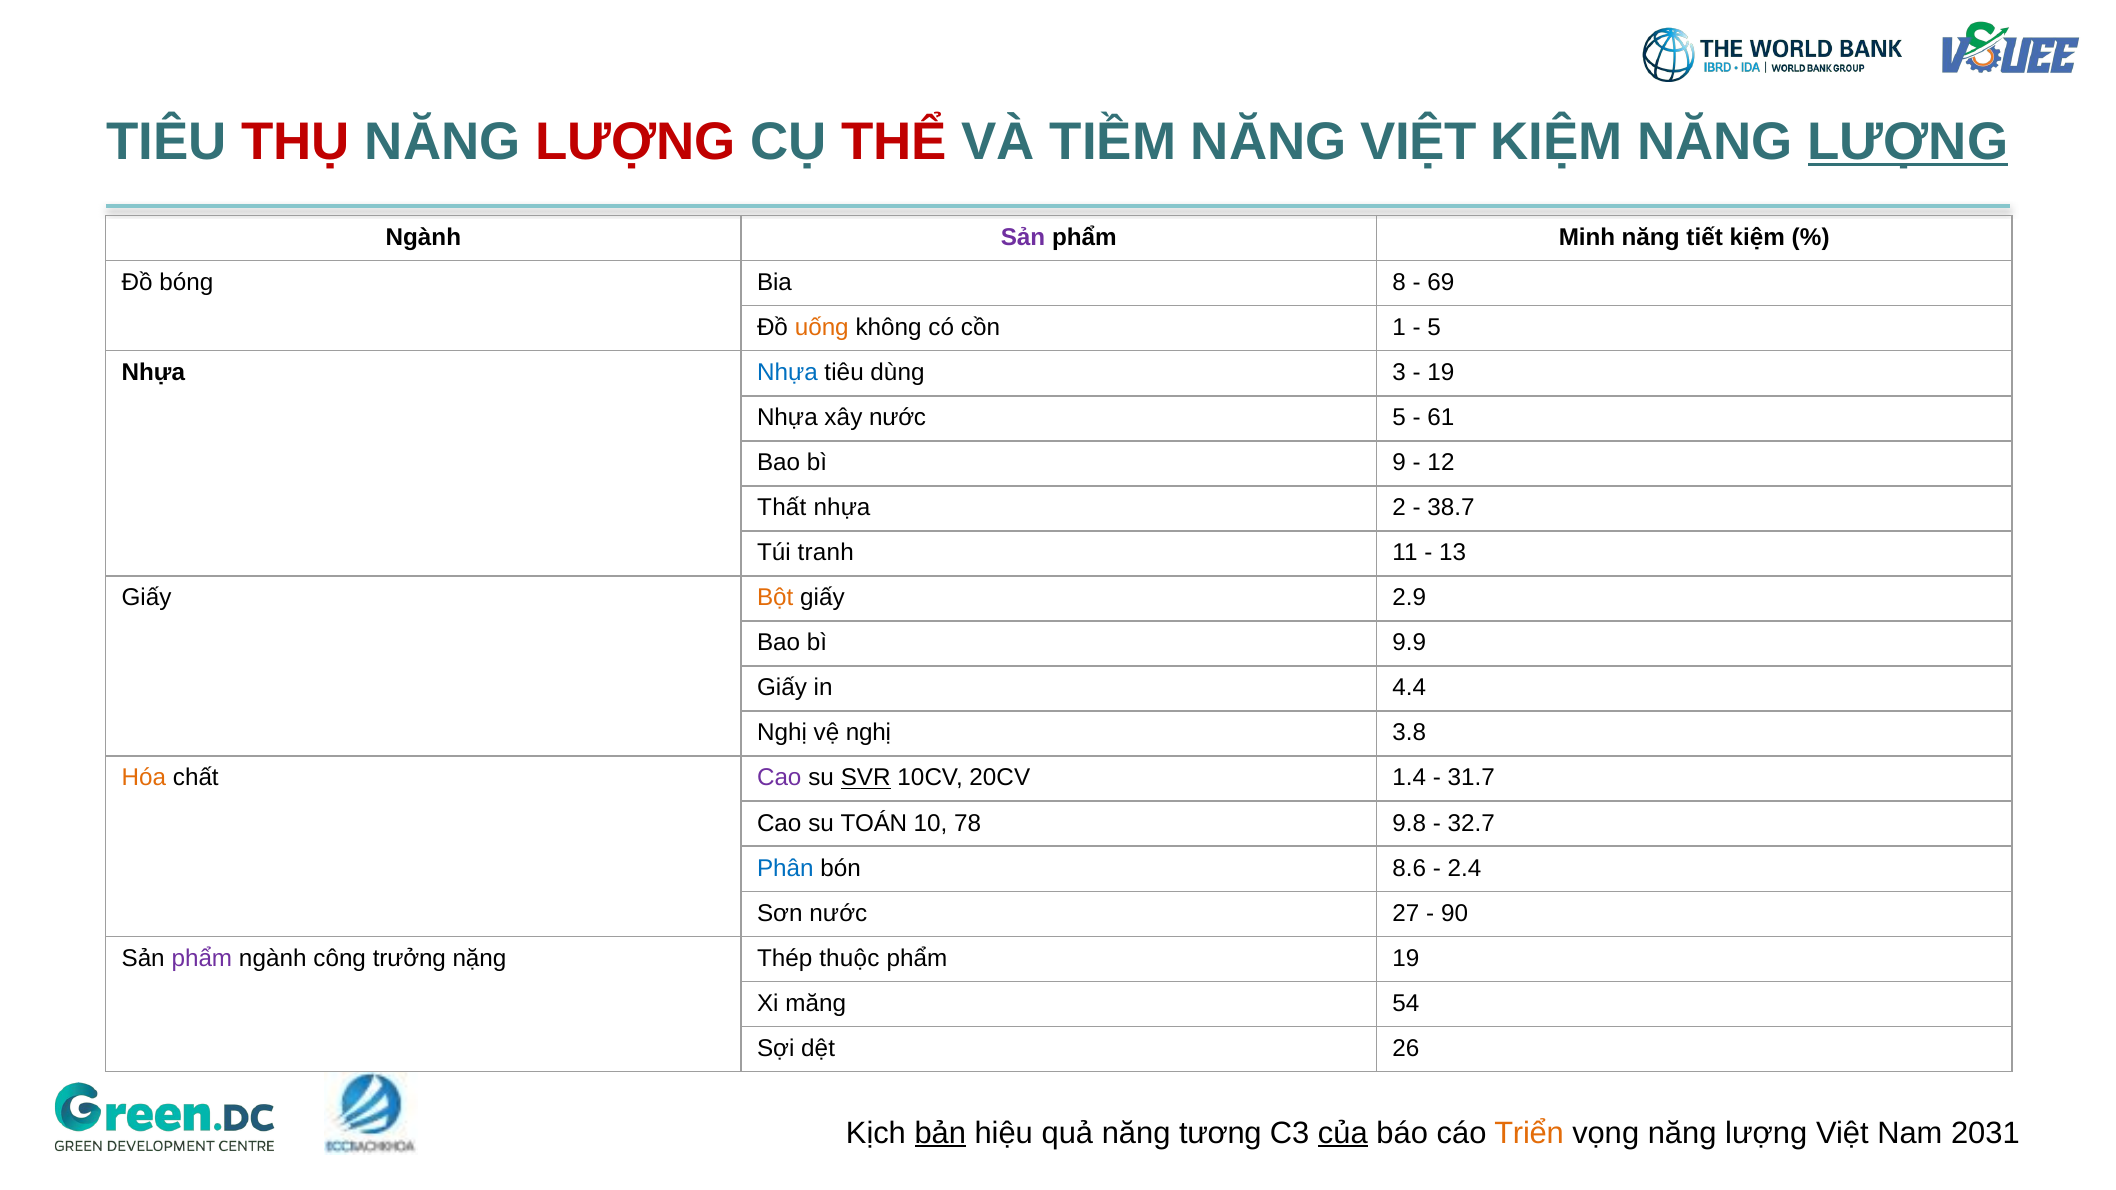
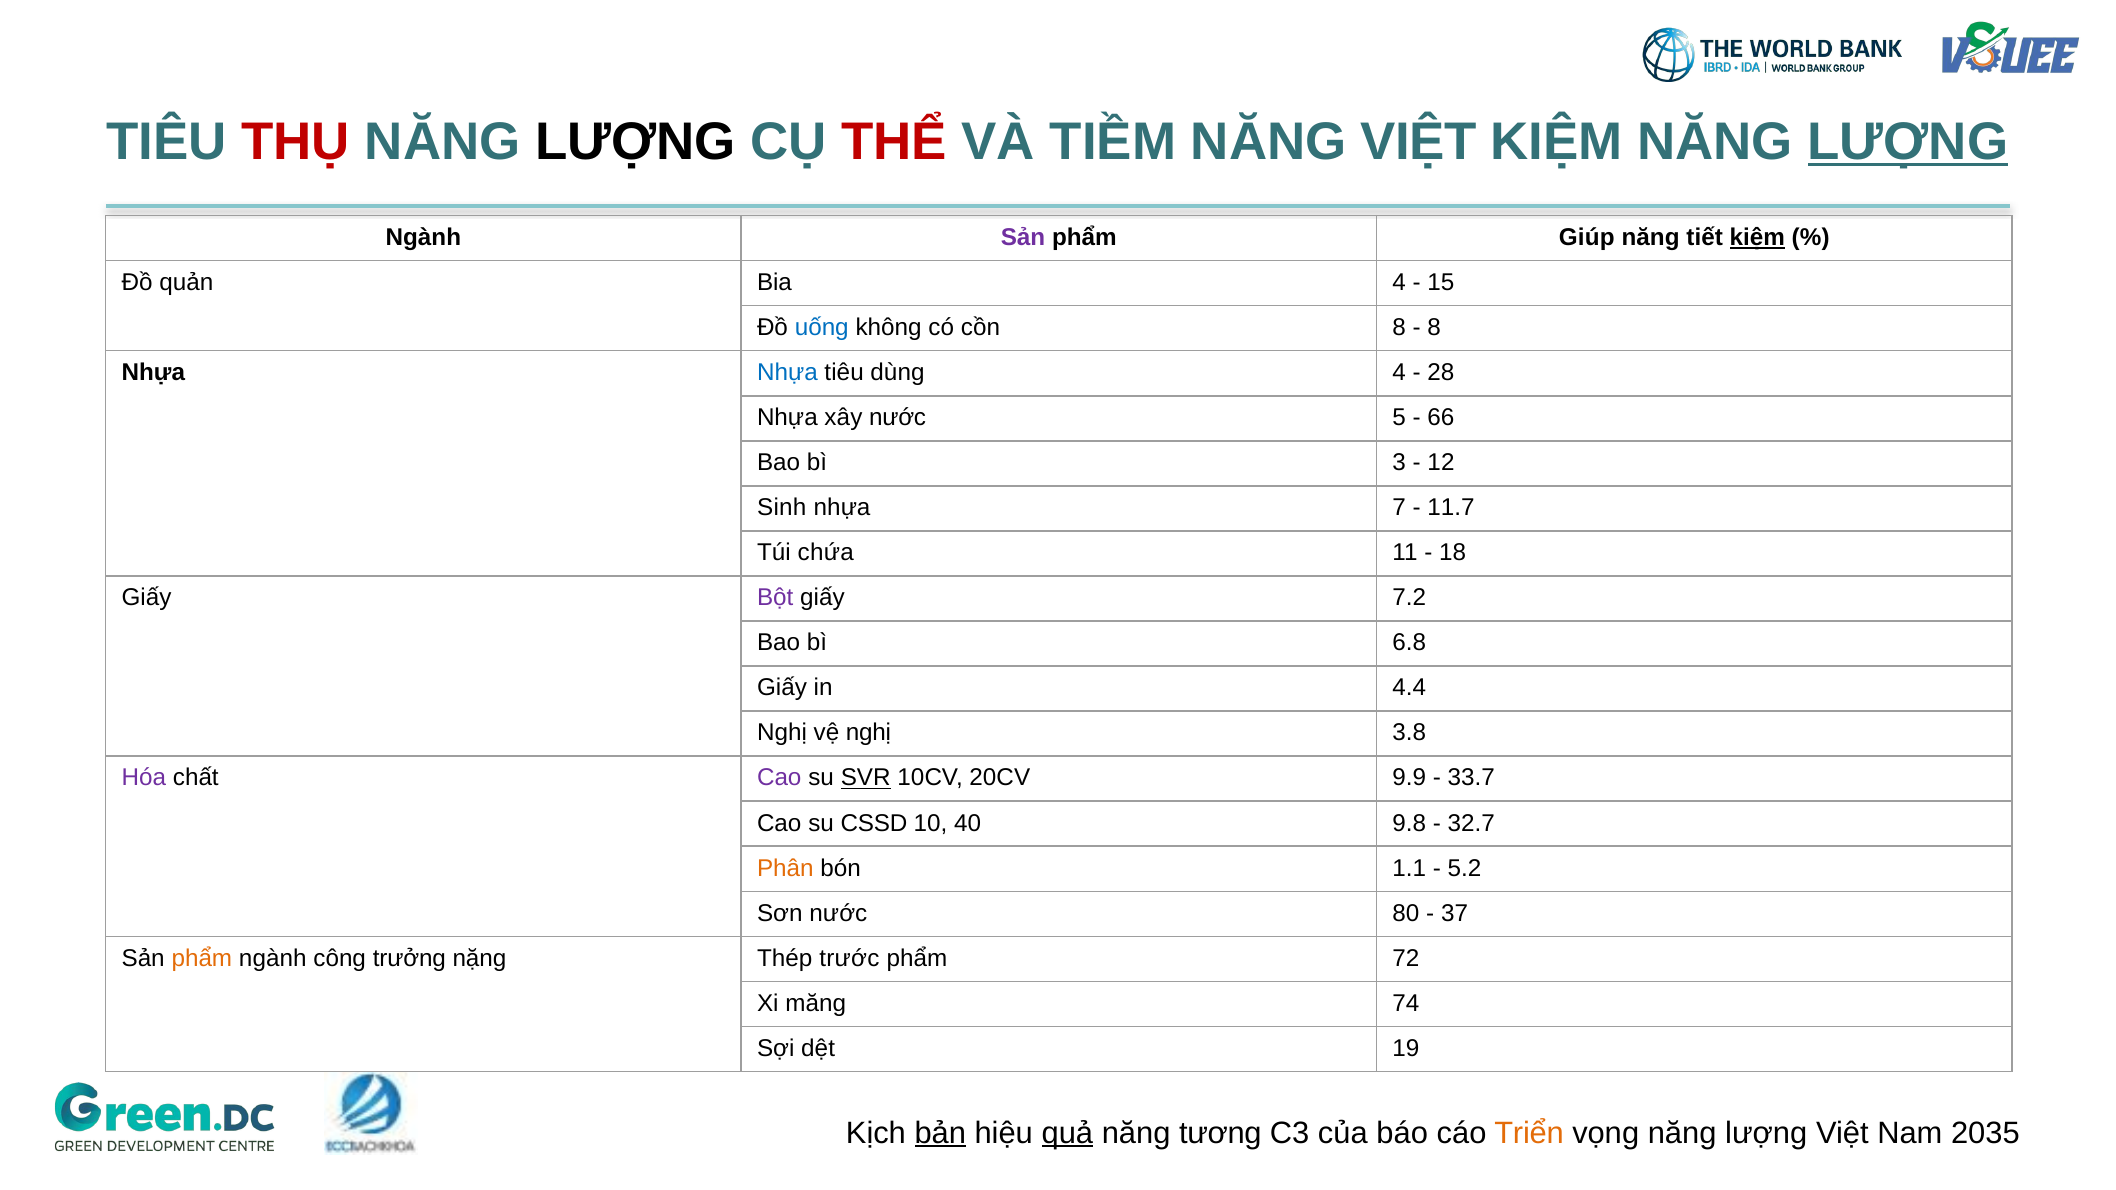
LƯỢNG at (635, 142) colour: red -> black
Minh: Minh -> Giúp
kiệm at (1757, 238) underline: none -> present
bóng: bóng -> quản
Bia 8: 8 -> 4
69: 69 -> 15
uống colour: orange -> blue
cồn 1: 1 -> 8
5 at (1434, 328): 5 -> 8
dùng 3: 3 -> 4
19 at (1441, 373): 19 -> 28
61: 61 -> 66
9: 9 -> 3
Thất: Thất -> Sinh
2: 2 -> 7
38.7: 38.7 -> 11.7
tranh: tranh -> chứa
13: 13 -> 18
Bột colour: orange -> purple
2.9: 2.9 -> 7.2
9.9: 9.9 -> 6.8
Hóa colour: orange -> purple
1.4: 1.4 -> 9.9
31.7: 31.7 -> 33.7
TOÁN: TOÁN -> CSSD
78: 78 -> 40
Phân colour: blue -> orange
8.6: 8.6 -> 1.1
2.4: 2.4 -> 5.2
27: 27 -> 80
90: 90 -> 37
phẩm at (202, 958) colour: purple -> orange
thuộc: thuộc -> trước
phẩm 19: 19 -> 72
54: 54 -> 74
26: 26 -> 19
quả underline: none -> present
của underline: present -> none
2031: 2031 -> 2035
